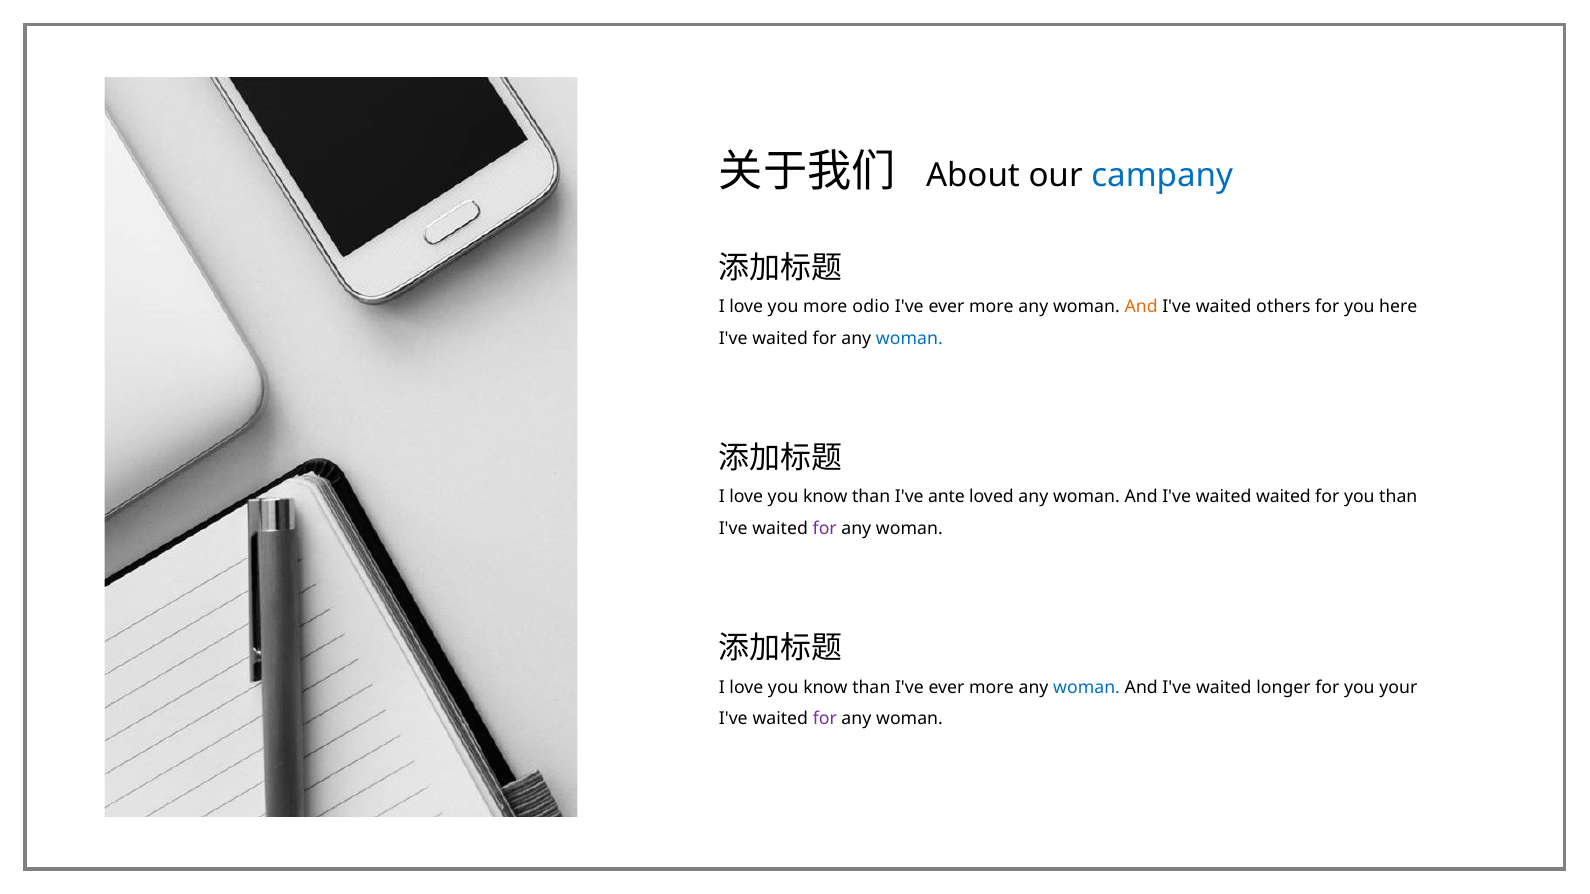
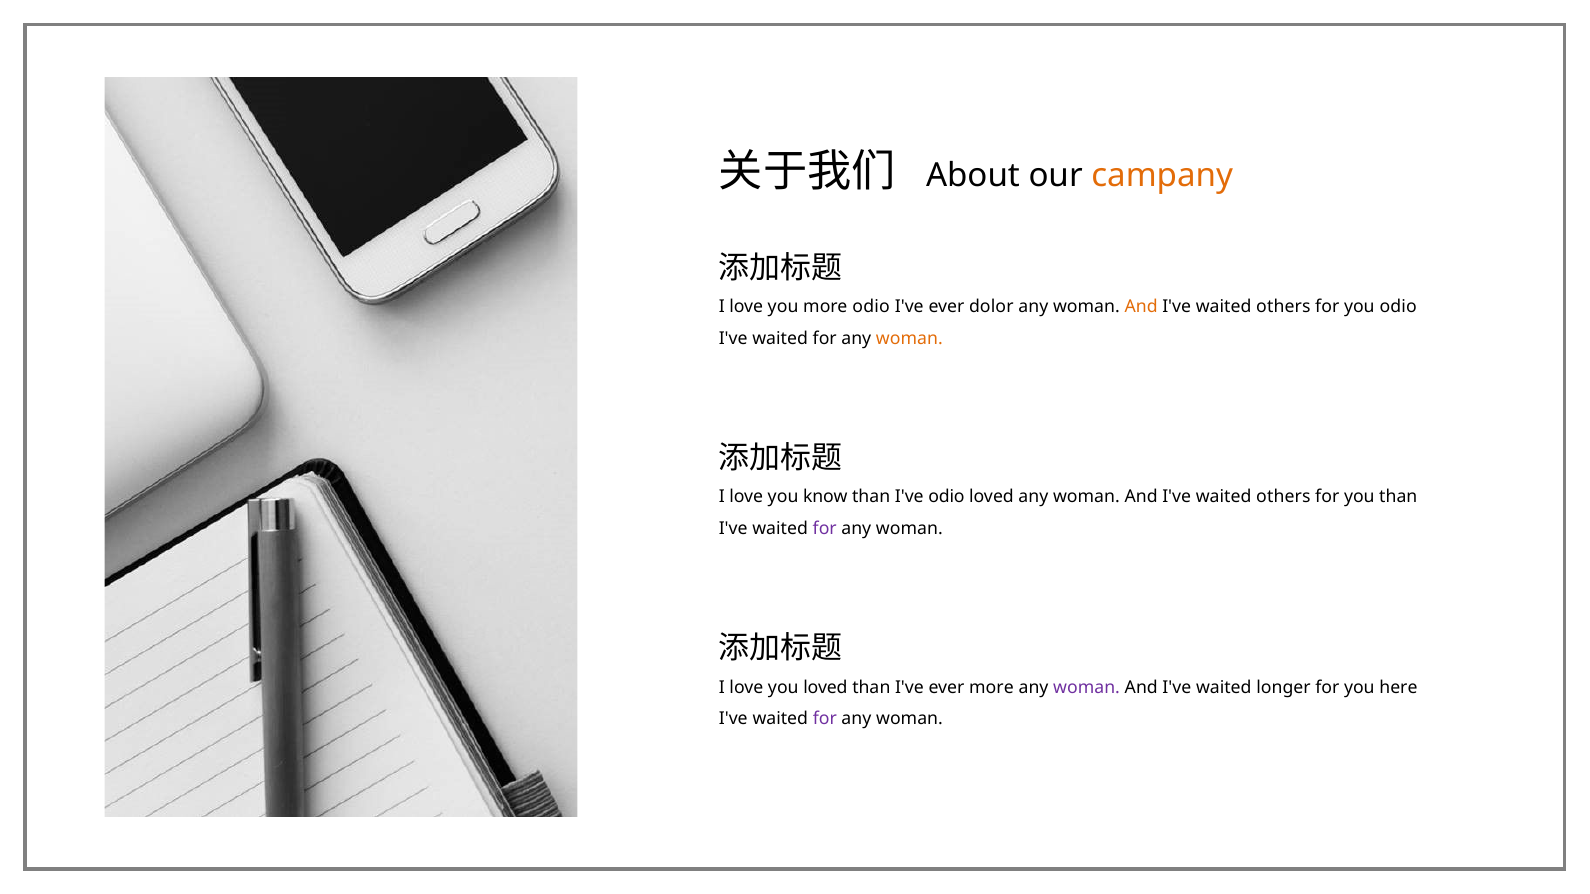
campany colour: blue -> orange
more at (991, 307): more -> dolor
you here: here -> odio
woman at (909, 339) colour: blue -> orange
I've ante: ante -> odio
waited at (1283, 497): waited -> others
know at (825, 688): know -> loved
woman at (1087, 688) colour: blue -> purple
your: your -> here
